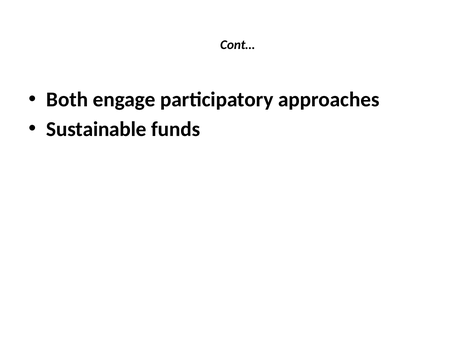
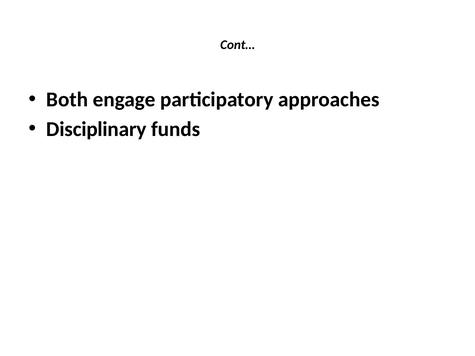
Sustainable: Sustainable -> Disciplinary
